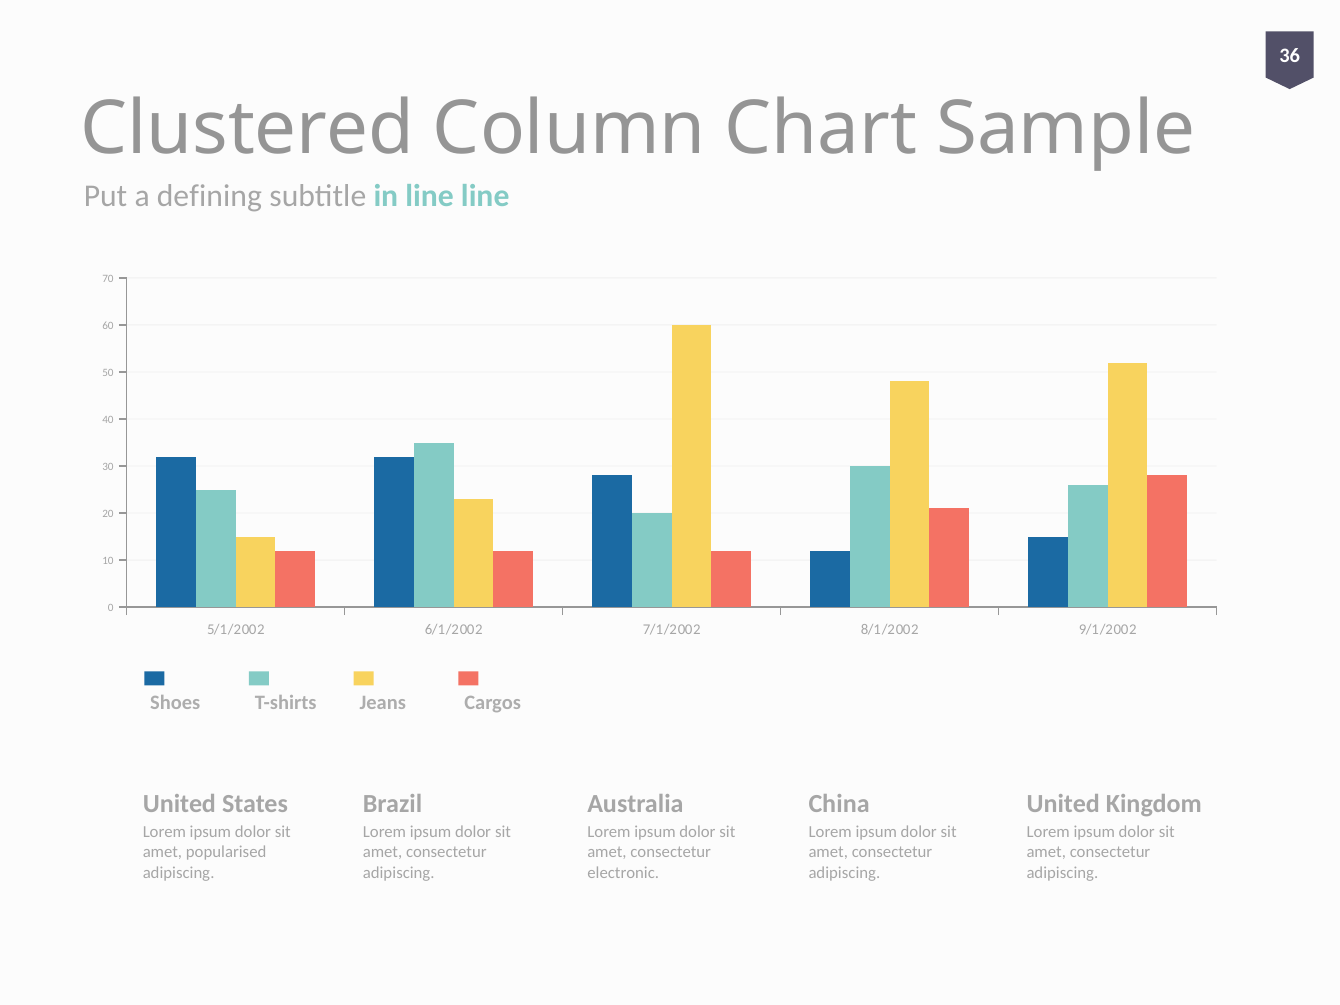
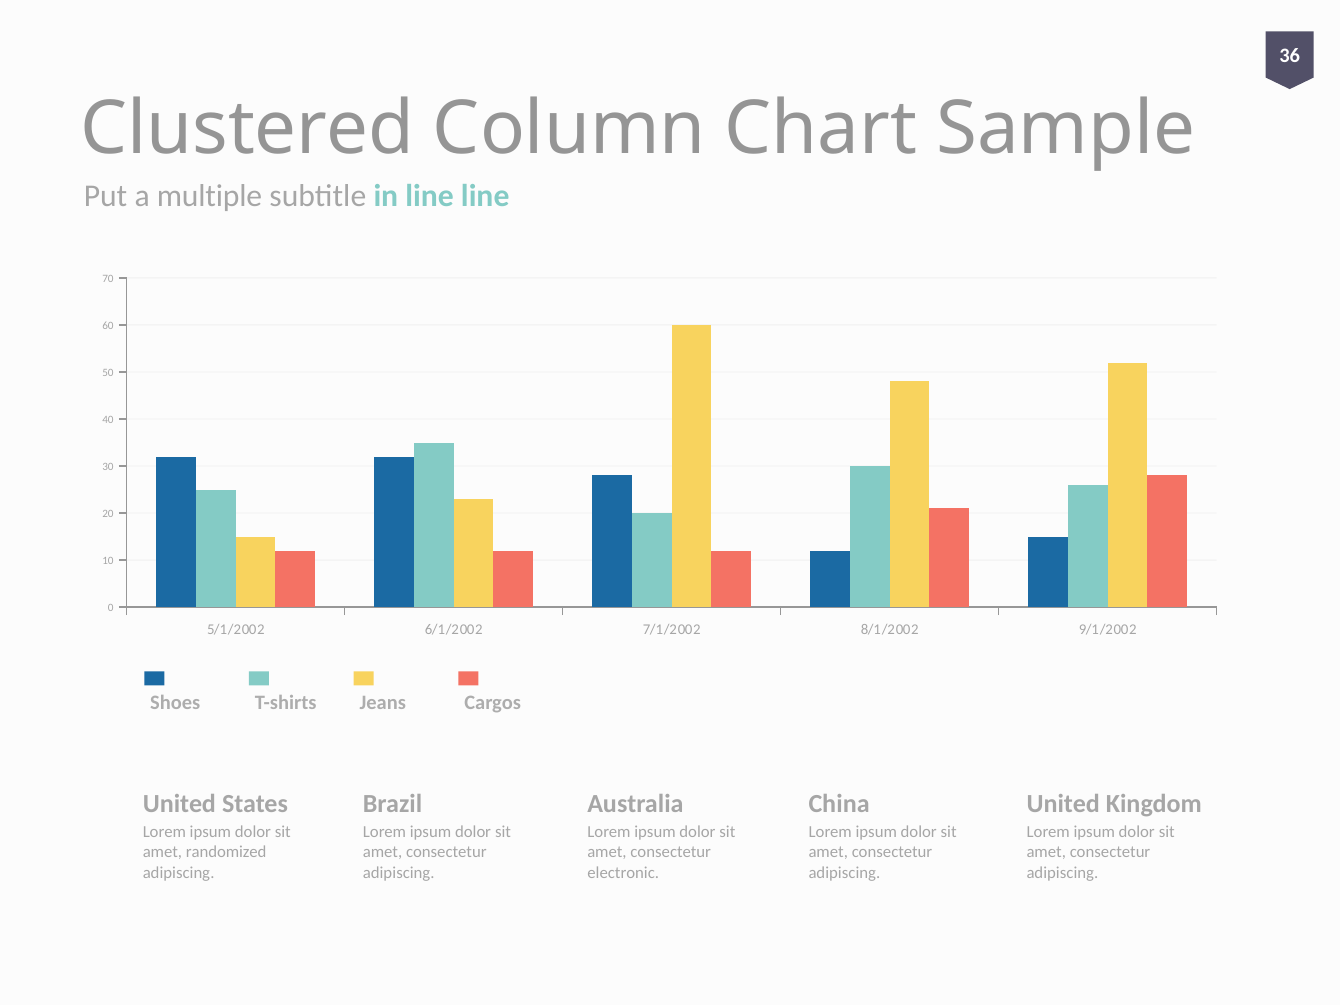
defining: defining -> multiple
popularised: popularised -> randomized
